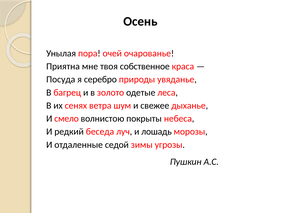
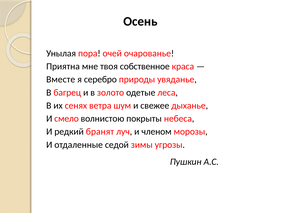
Посуда: Посуда -> Вместе
беседа: беседа -> бранят
лошадь: лошадь -> членом
